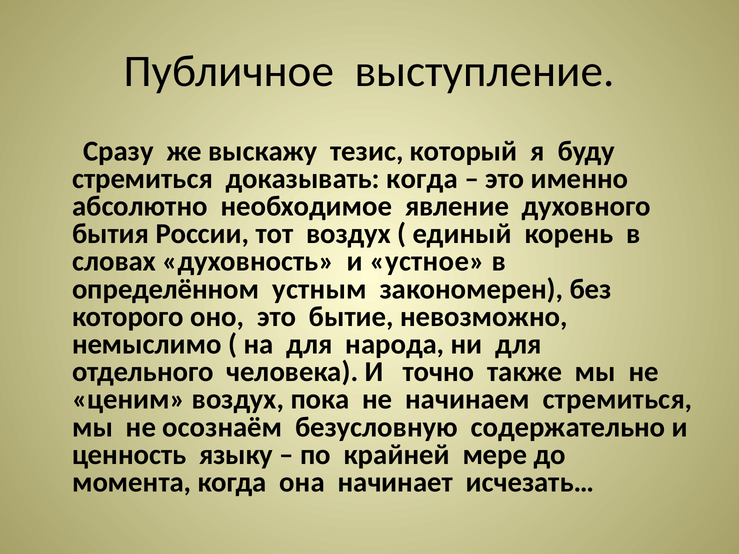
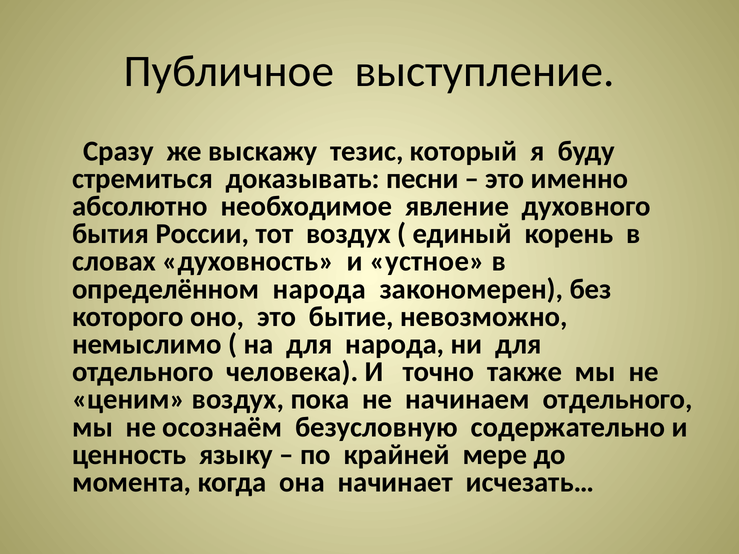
доказывать когда: когда -> песни
определённом устным: устным -> народа
начинаем стремиться: стремиться -> отдельного
